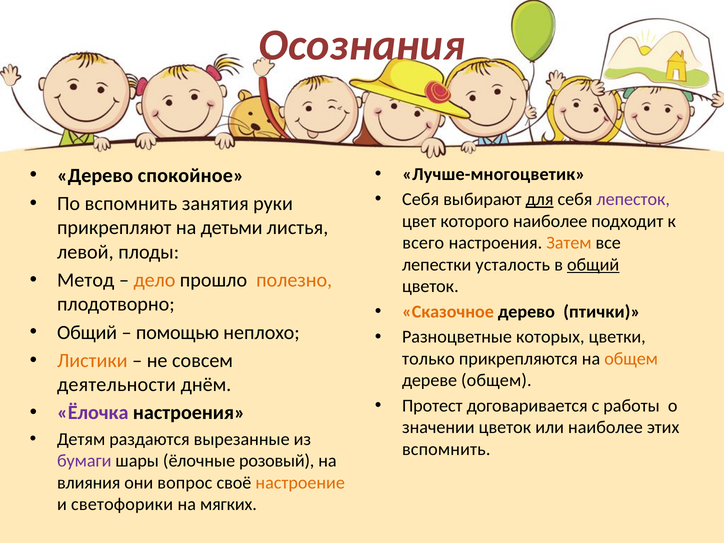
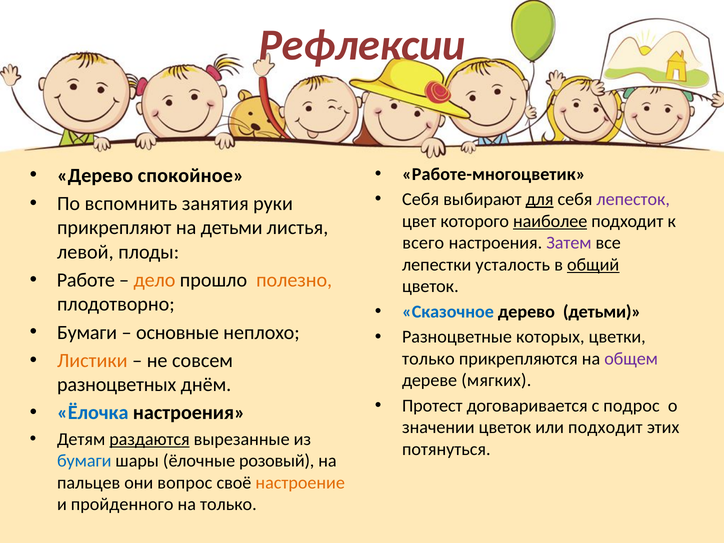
Осознания: Осознания -> Рефлексии
Лучше-многоцветик: Лучше-многоцветик -> Работе-многоцветик
наиболее at (550, 221) underline: none -> present
Затем colour: orange -> purple
Метод: Метод -> Работе
Сказочное colour: orange -> blue
дерево птички: птички -> детьми
Общий at (87, 332): Общий -> Бумаги
помощью: помощью -> основные
общем at (631, 359) colour: orange -> purple
дереве общем: общем -> мягких
деятельности: деятельности -> разноцветных
работы: работы -> подрос
Ёлочка colour: purple -> blue
или наиболее: наиболее -> подходит
раздаются underline: none -> present
вспомнить at (446, 449): вспомнить -> потянуться
бумаги at (84, 461) colour: purple -> blue
влияния: влияния -> пальцев
светофорики: светофорики -> пройденного
на мягких: мягких -> только
